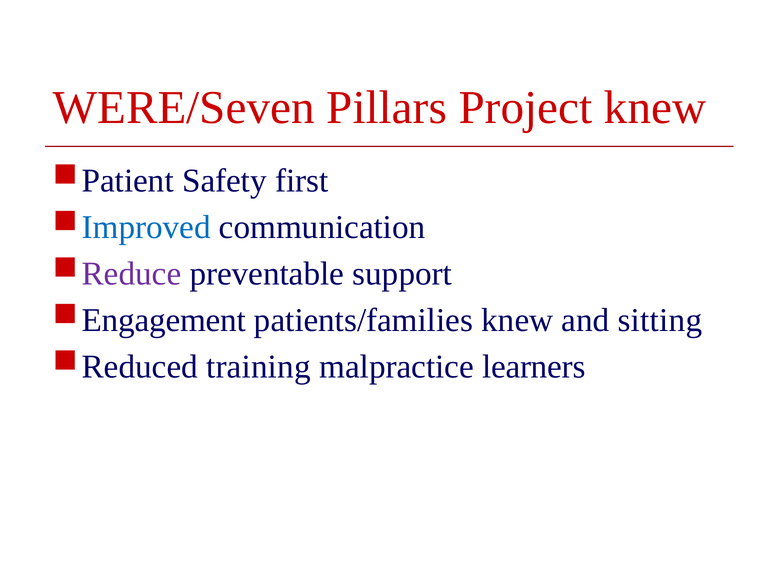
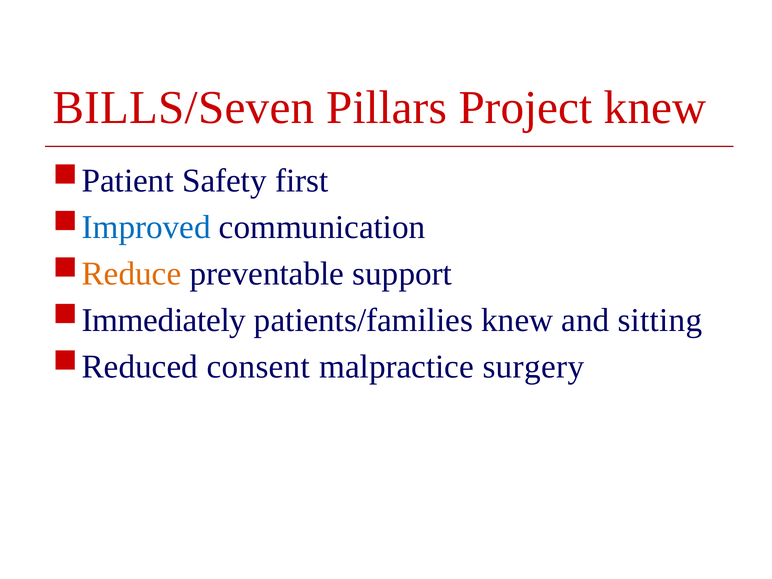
WERE/Seven: WERE/Seven -> BILLS/Seven
Reduce colour: purple -> orange
Engagement: Engagement -> Immediately
training: training -> consent
learners: learners -> surgery
